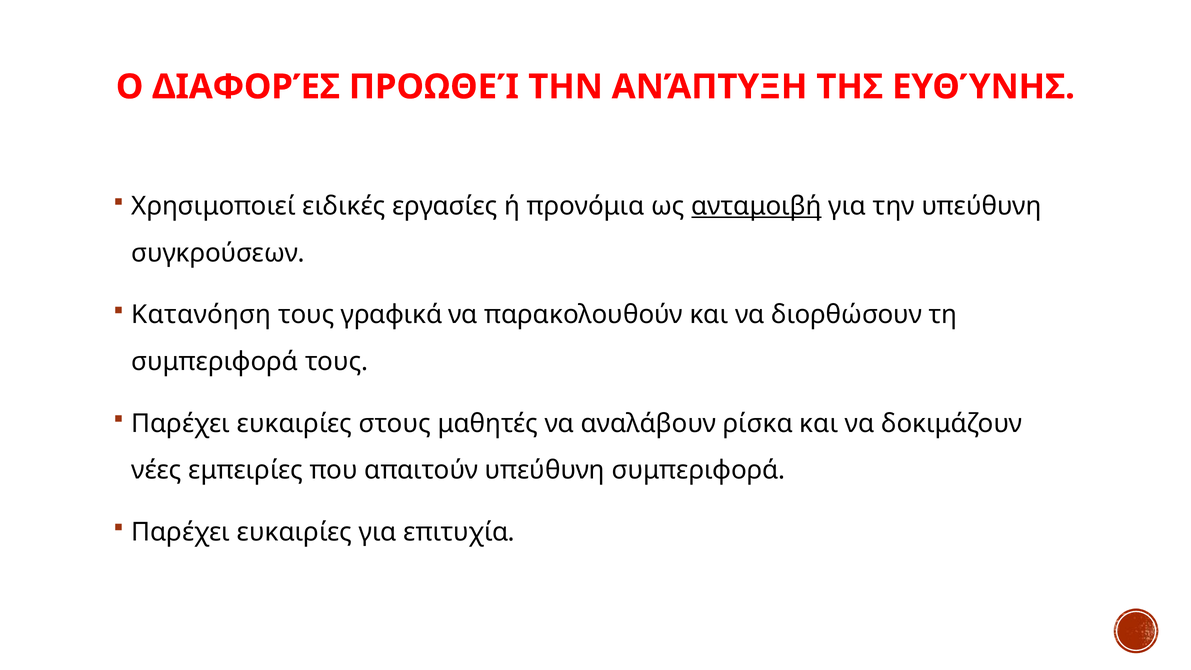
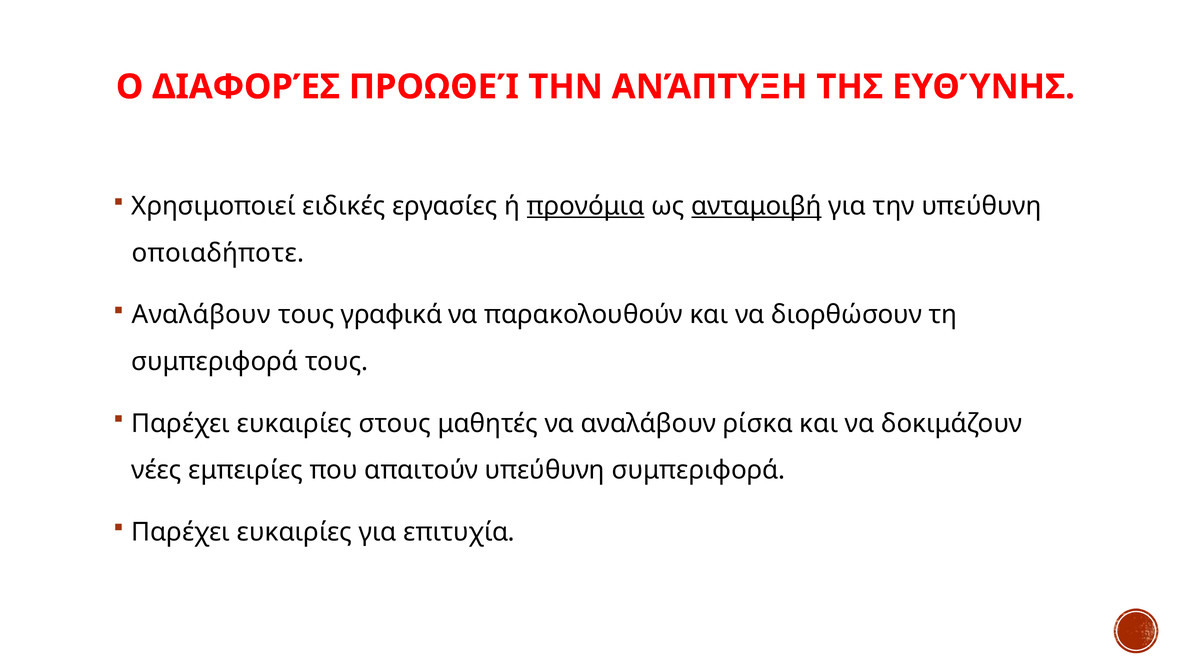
προνόμια underline: none -> present
συγκρούσεων: συγκρούσεων -> οποιαδήποτε
Κατανόηση at (201, 315): Κατανόηση -> Αναλάβουν
